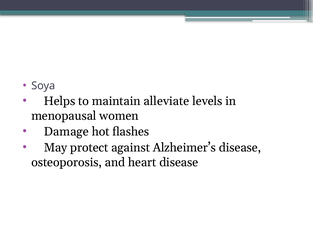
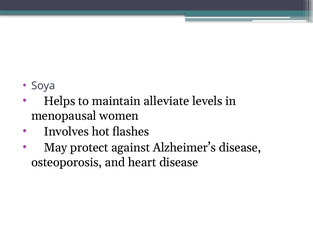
Damage: Damage -> Involves
